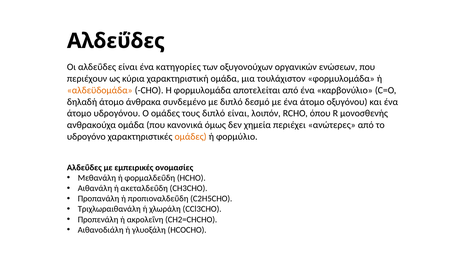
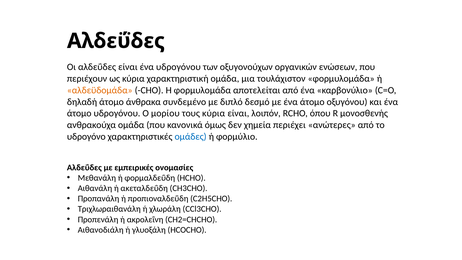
ένα κατηγορίες: κατηγορίες -> υδρογόνου
Ο ομάδες: ομάδες -> μορίου
τους διπλό: διπλό -> κύρια
ομάδες at (191, 136) colour: orange -> blue
